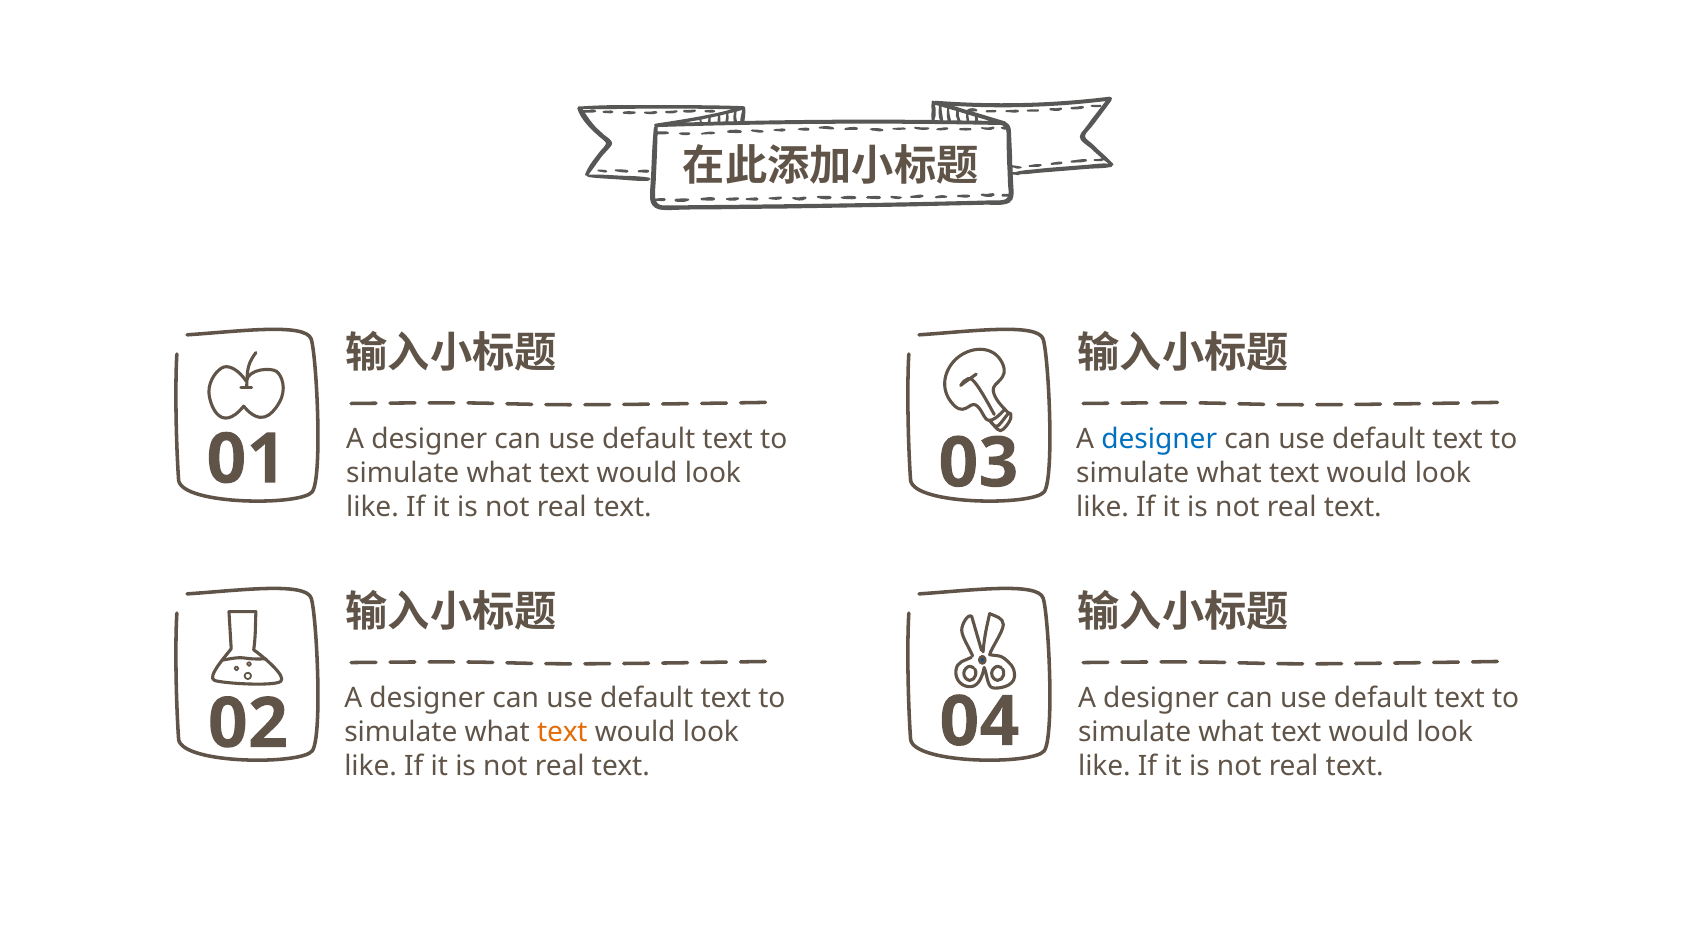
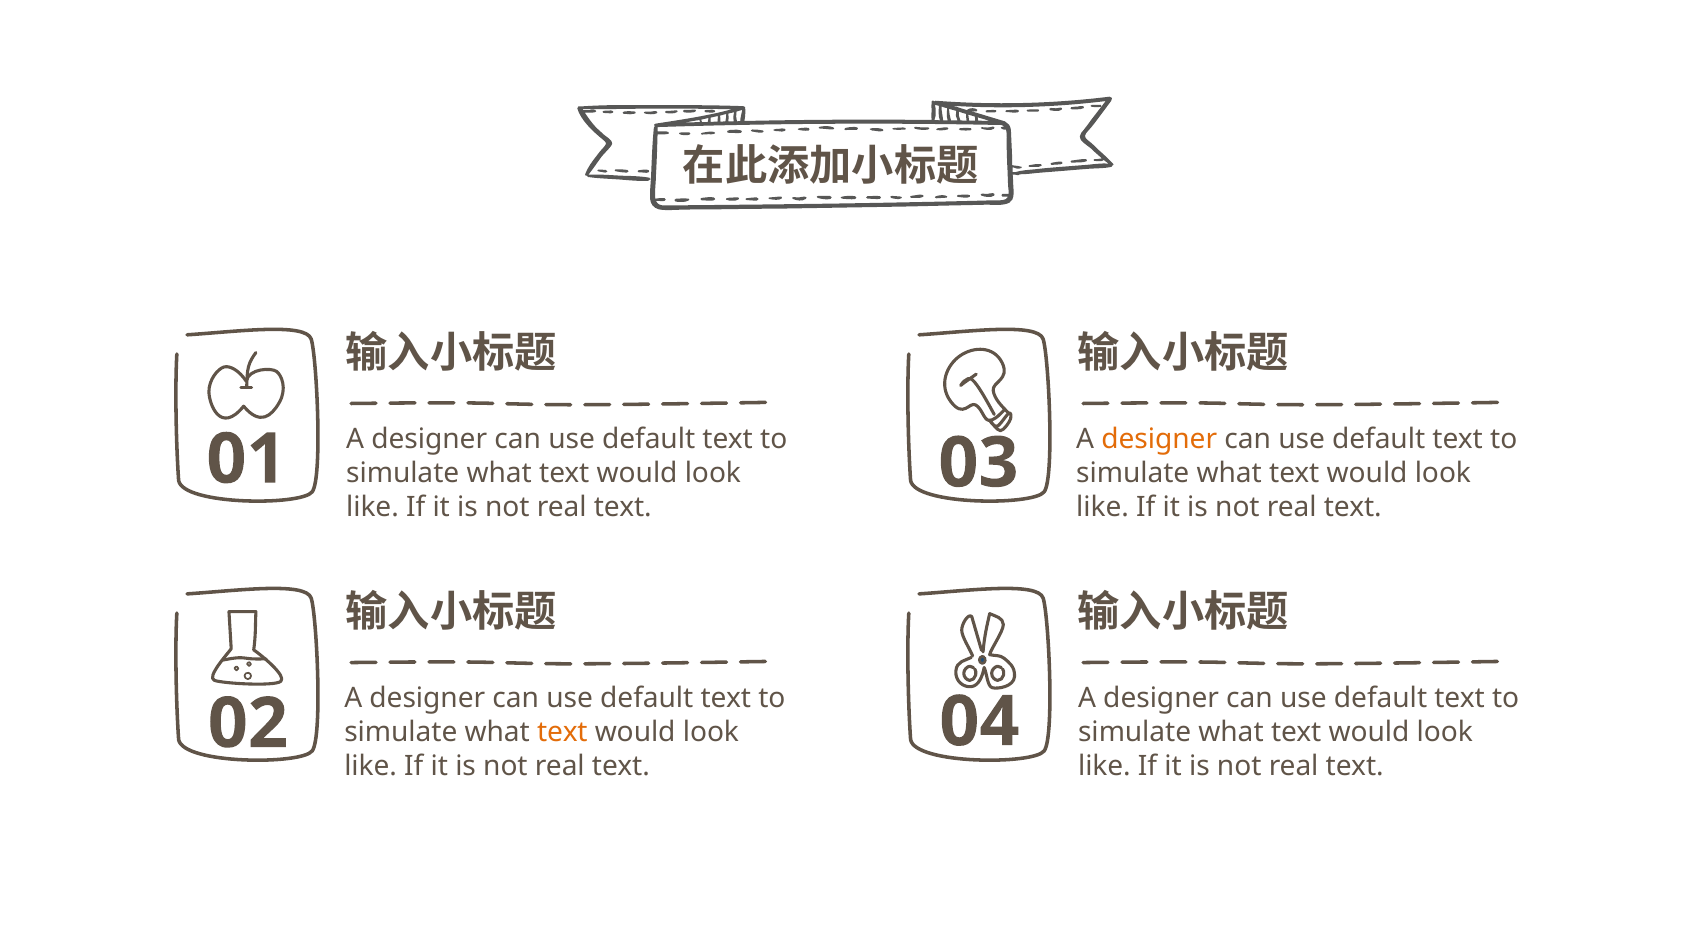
designer at (1159, 439) colour: blue -> orange
